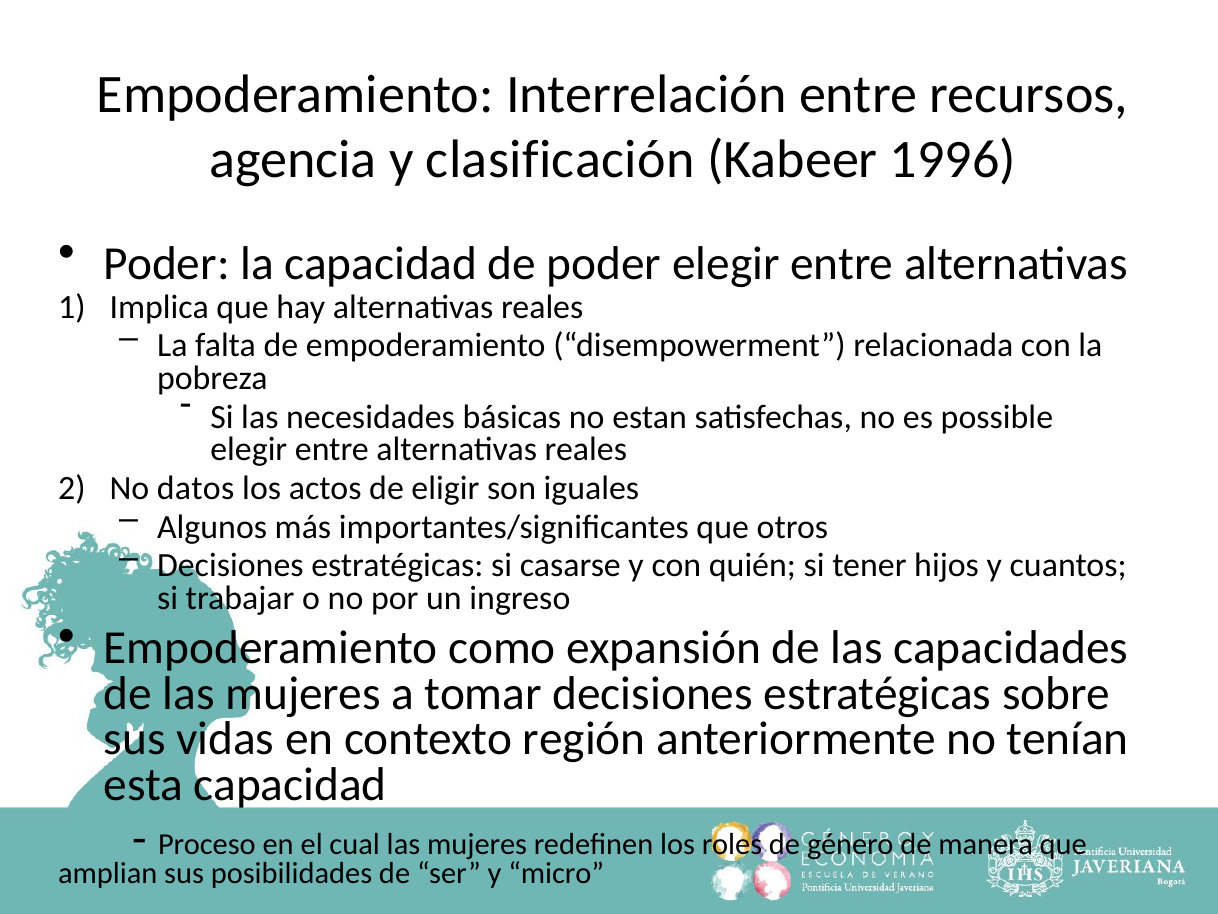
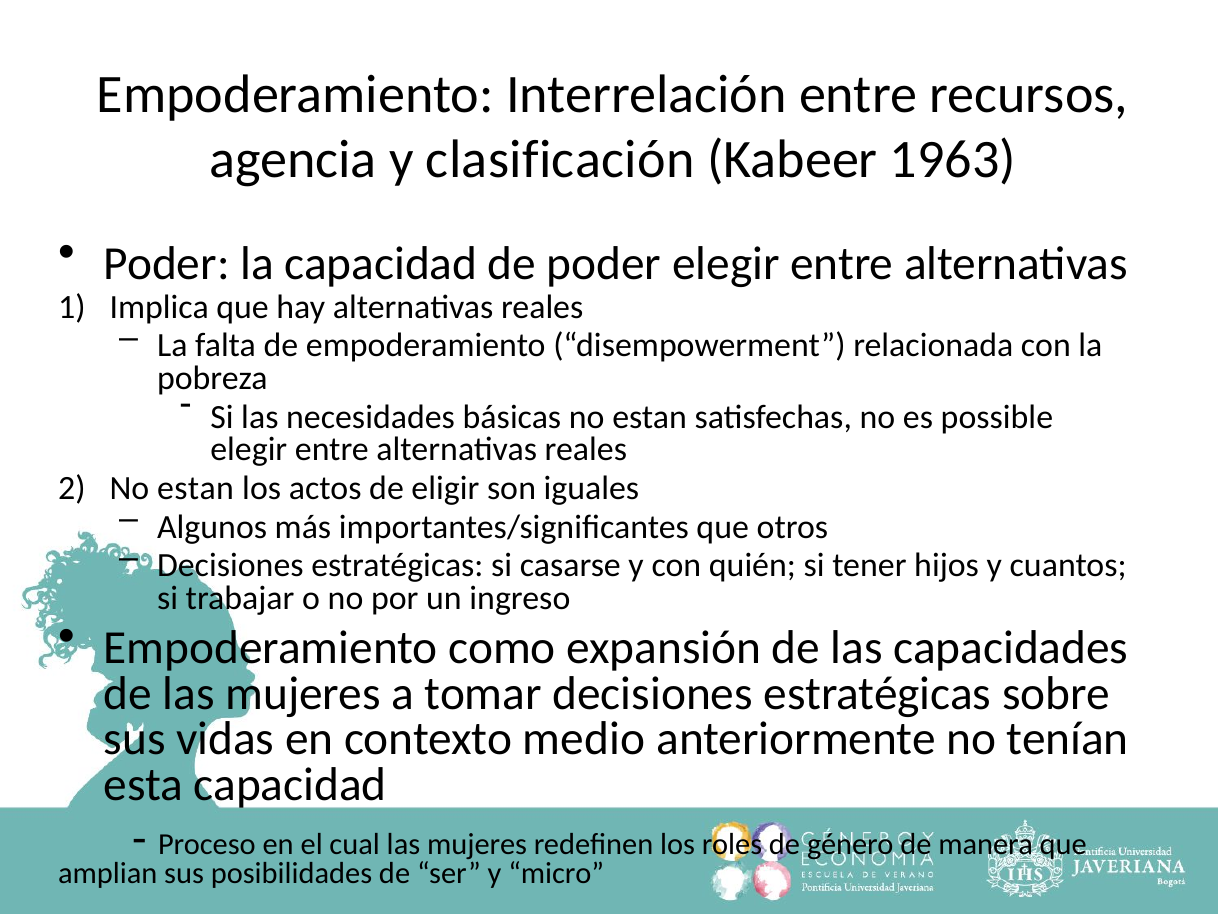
1996: 1996 -> 1963
datos at (196, 488): datos -> estan
región: región -> medio
